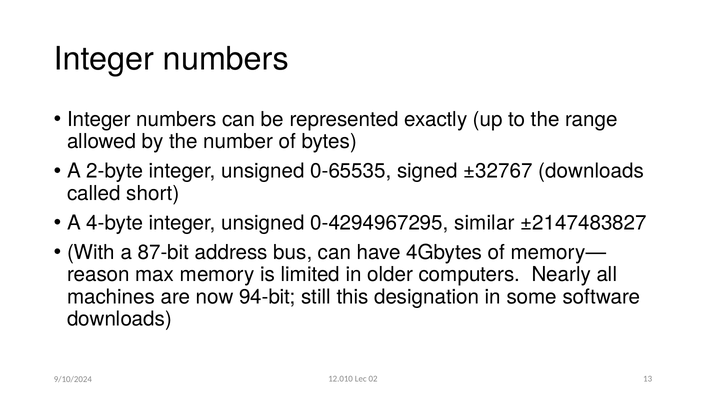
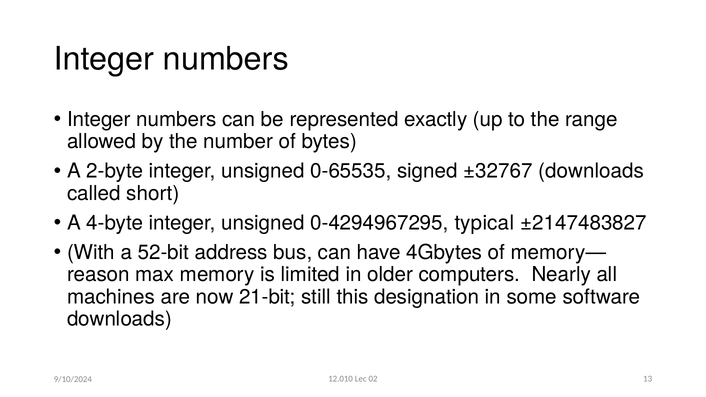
similar: similar -> typical
87-bit: 87-bit -> 52-bit
94-bit: 94-bit -> 21-bit
